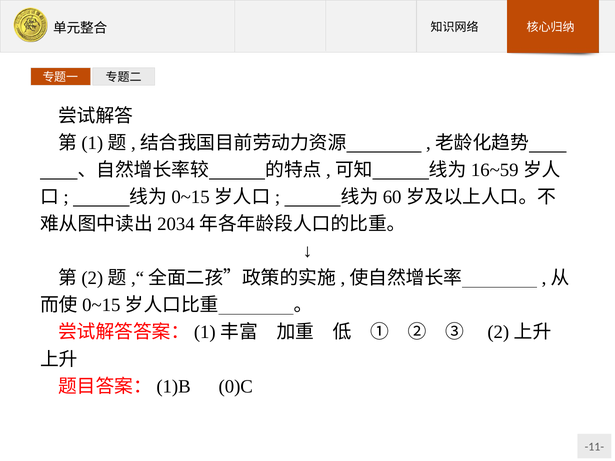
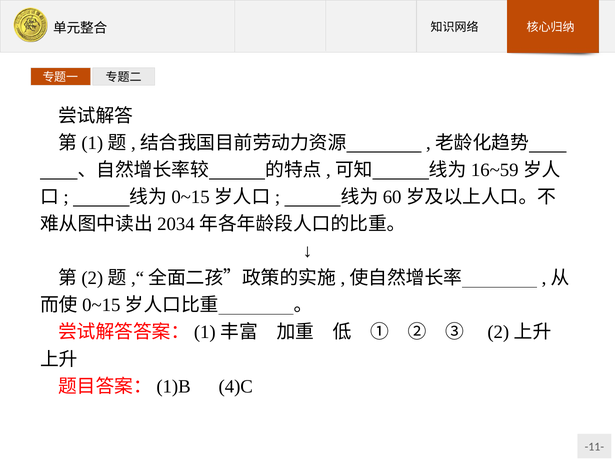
0)C: 0)C -> 4)C
